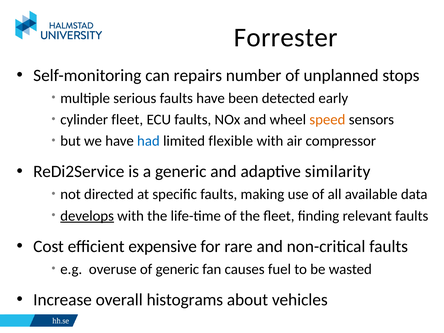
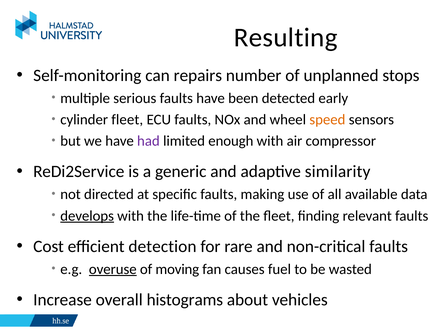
Forrester: Forrester -> Resulting
had colour: blue -> purple
flexible: flexible -> enough
expensive: expensive -> detection
overuse underline: none -> present
of generic: generic -> moving
